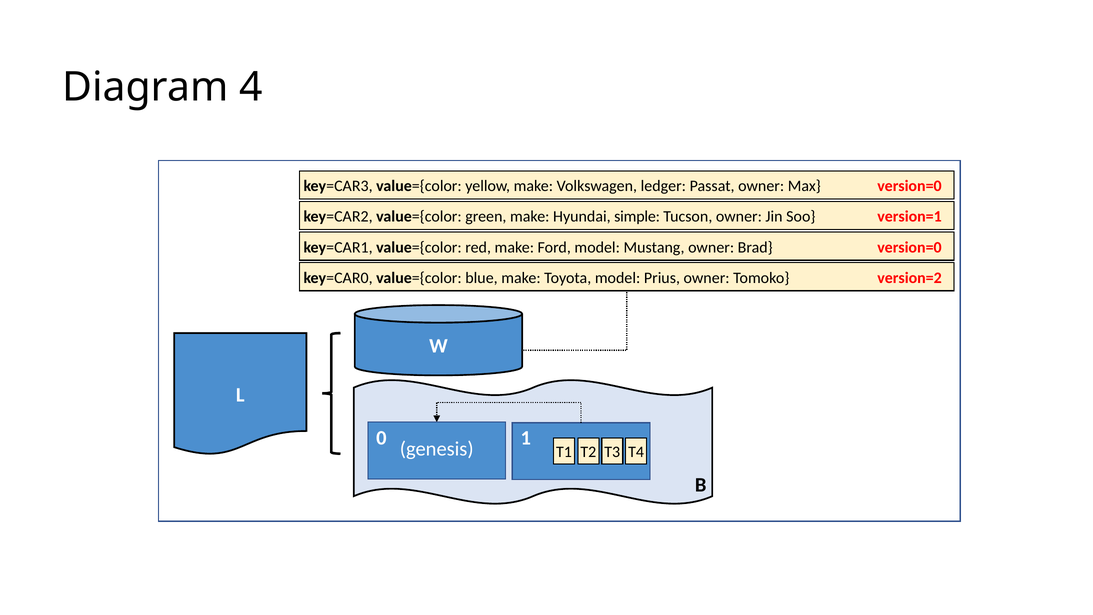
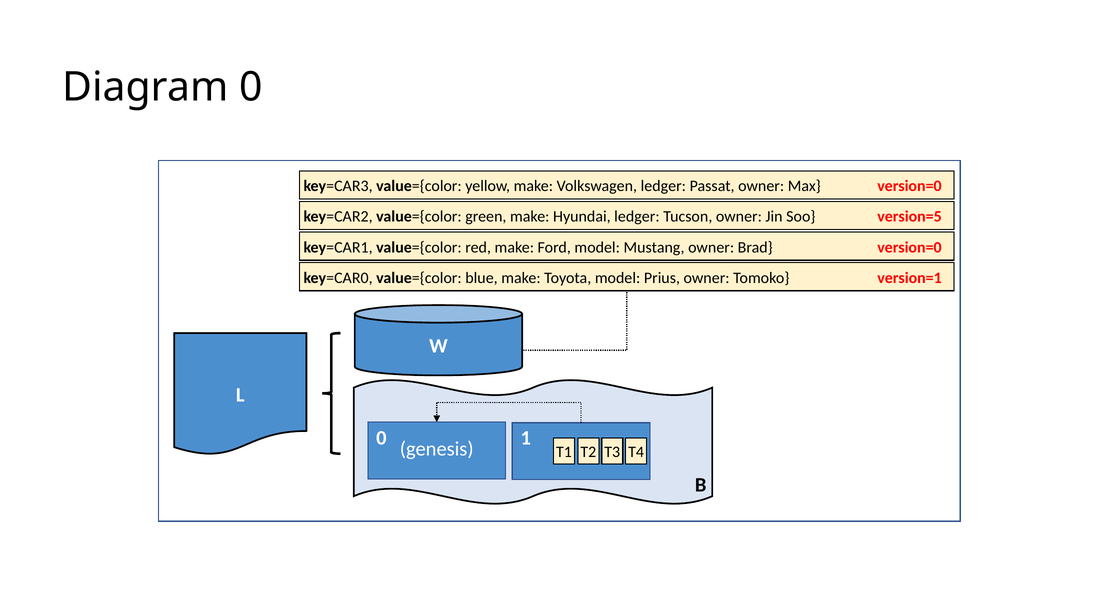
Diagram 4: 4 -> 0
Hyundai simple: simple -> ledger
version=1: version=1 -> version=5
version=2: version=2 -> version=1
